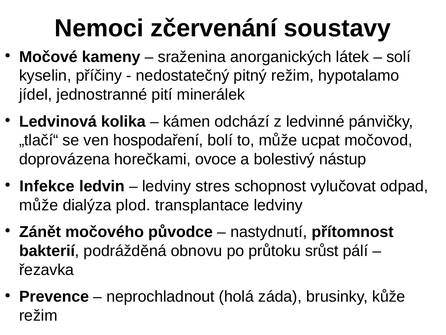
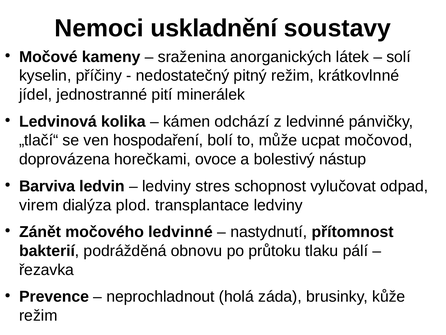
zčervenání: zčervenání -> uskladnění
hypotalamo: hypotalamo -> krátkovlnné
Infekce: Infekce -> Barviva
může at (39, 205): může -> virem
močového původce: původce -> ledvinné
srůst: srůst -> tlaku
